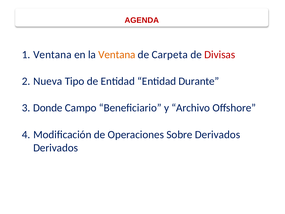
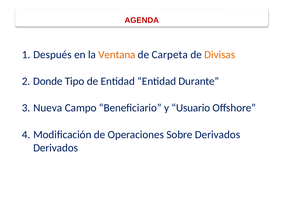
Ventana at (52, 55): Ventana -> Después
Divisas colour: red -> orange
Nueva: Nueva -> Donde
Donde: Donde -> Nueva
Archivo: Archivo -> Usuario
